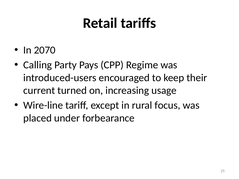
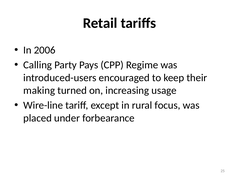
2070: 2070 -> 2006
current: current -> making
